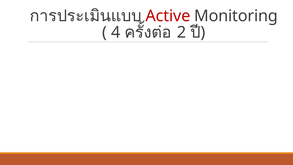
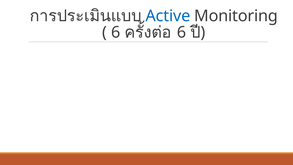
Active colour: red -> blue
4 at (116, 32): 4 -> 6
2 at (181, 32): 2 -> 6
